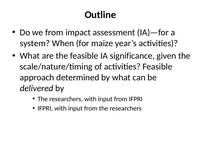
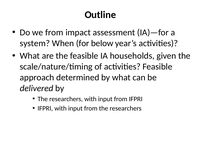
maize: maize -> below
significance: significance -> households
